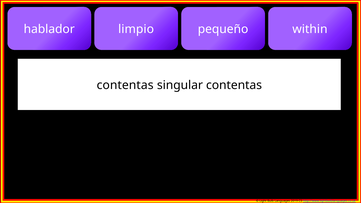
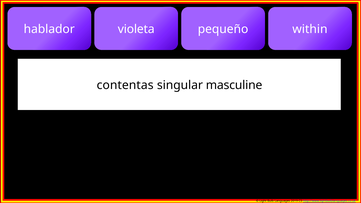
limpio: limpio -> violeta
singular contentas: contentas -> masculine
